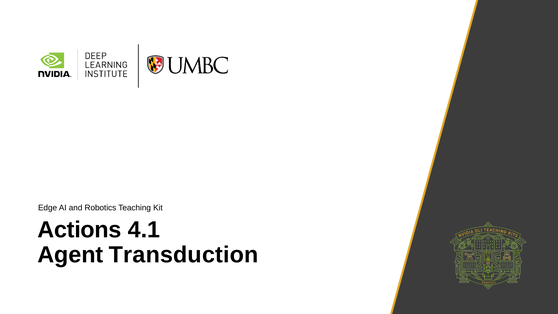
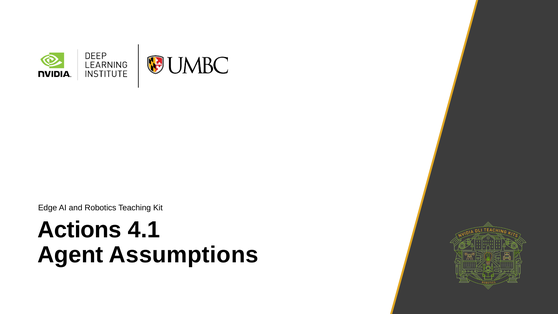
Transduction: Transduction -> Assumptions
